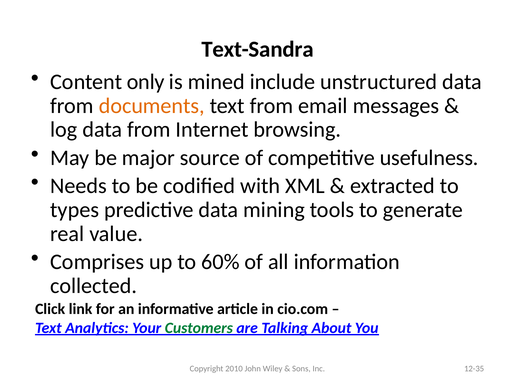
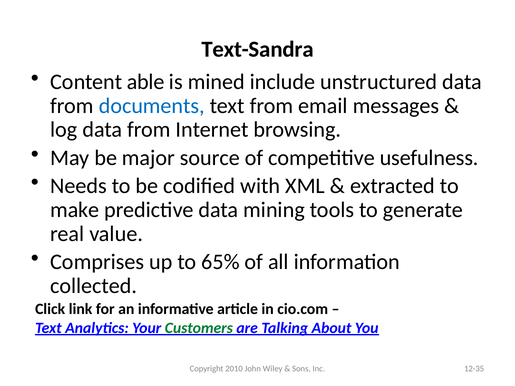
only: only -> able
documents colour: orange -> blue
types: types -> make
60%: 60% -> 65%
